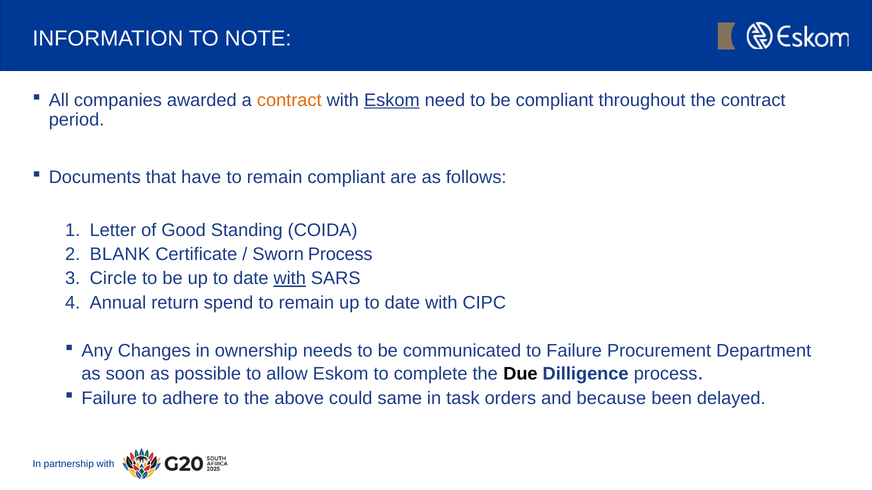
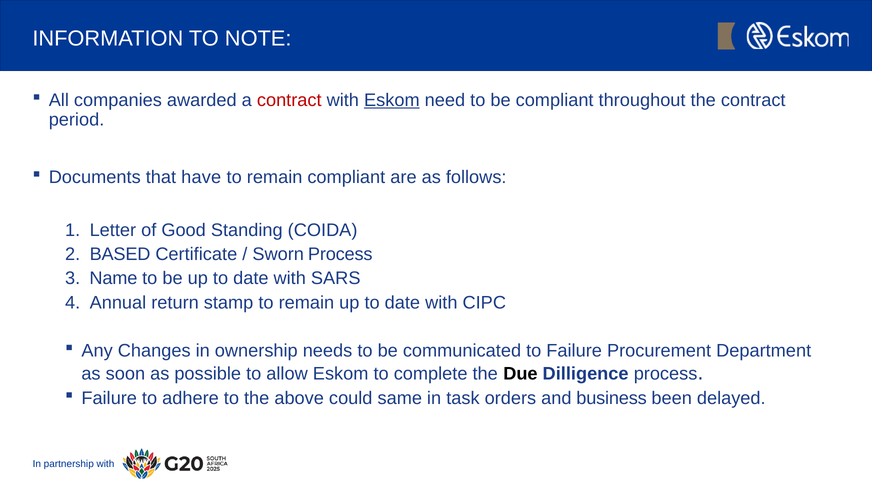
contract at (289, 100) colour: orange -> red
BLANK: BLANK -> BASED
Circle: Circle -> Name
with at (290, 279) underline: present -> none
spend: spend -> stamp
because: because -> business
